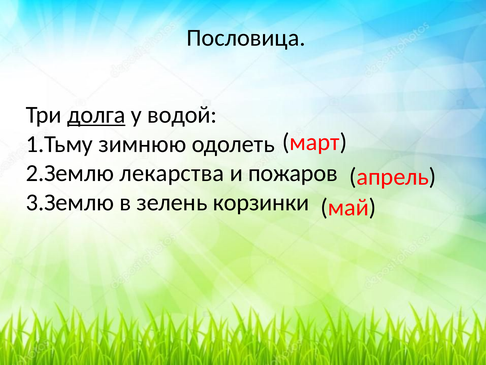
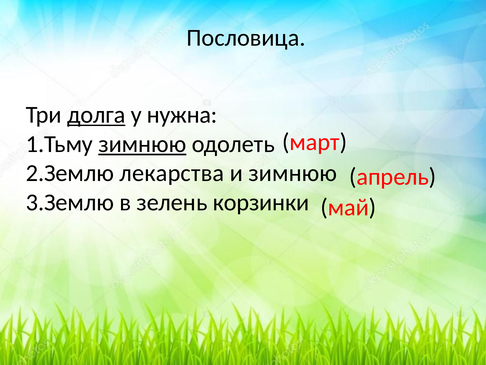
водой: водой -> нужна
зимнюю at (142, 144) underline: none -> present
и пожаров: пожаров -> зимнюю
